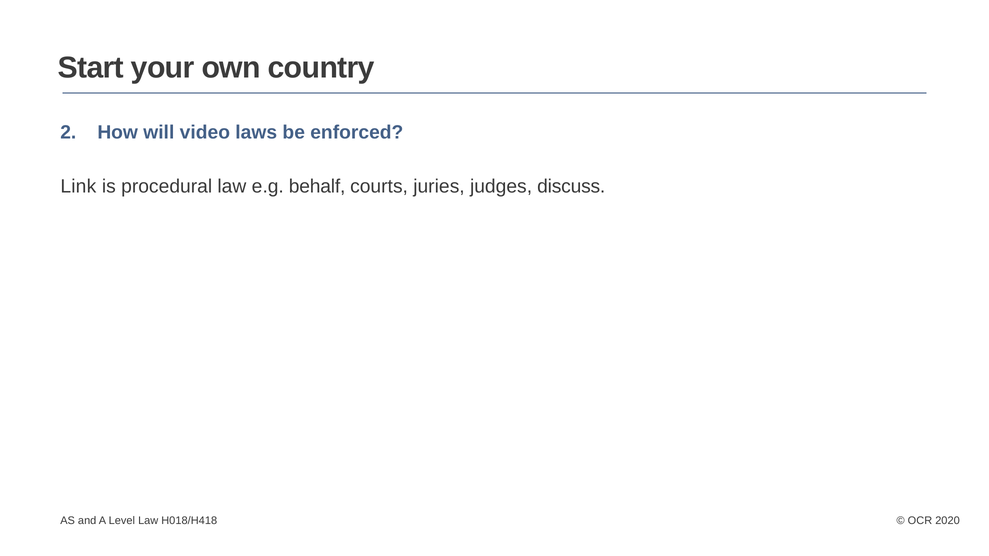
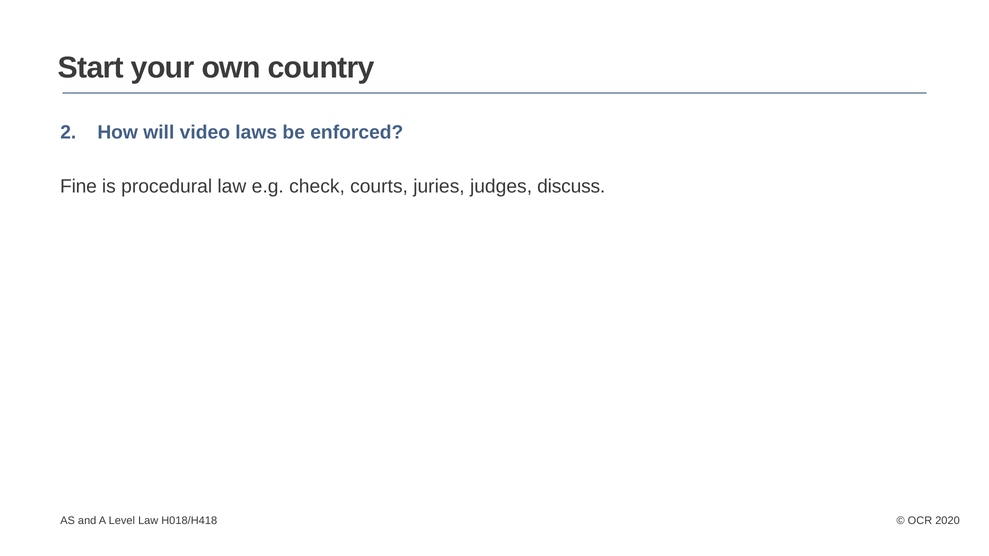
Link: Link -> Fine
behalf: behalf -> check
